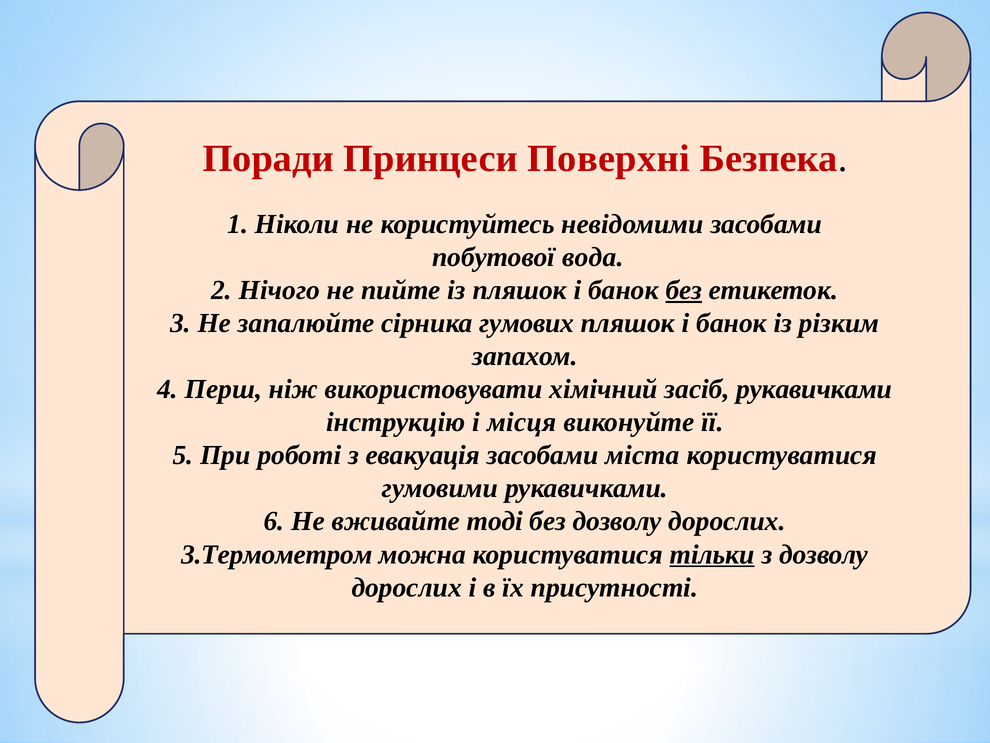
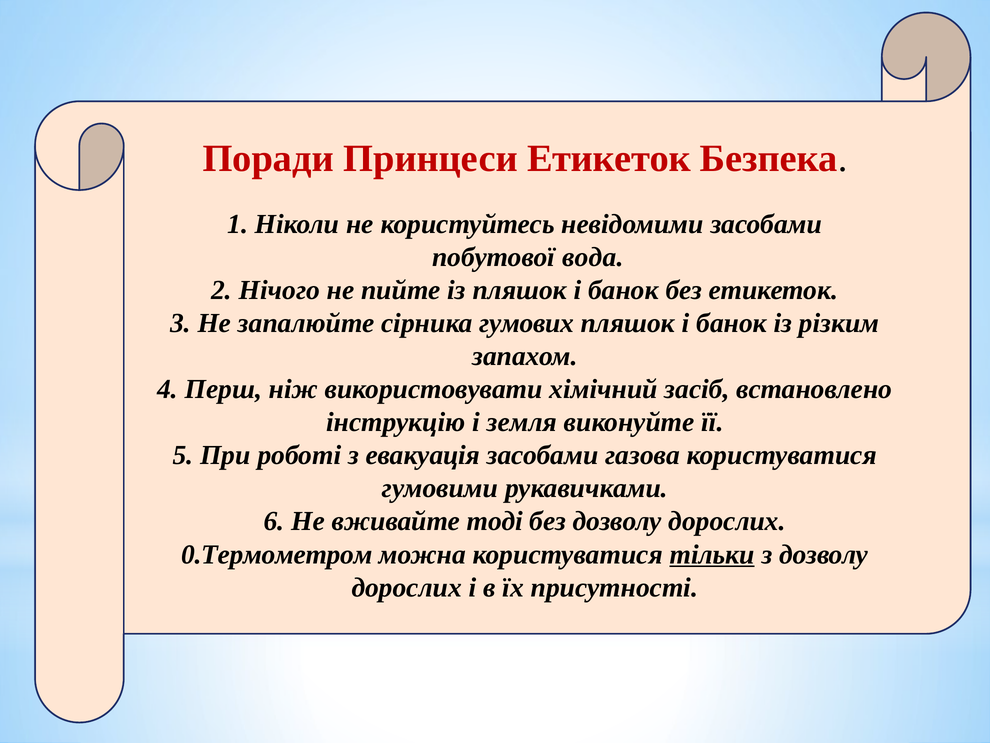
Принцеси Поверхні: Поверхні -> Етикеток
без at (684, 290) underline: present -> none
засіб рукавичками: рукавичками -> встановлено
місця: місця -> земля
міста: міста -> газова
3.Термометром: 3.Термометром -> 0.Термометром
